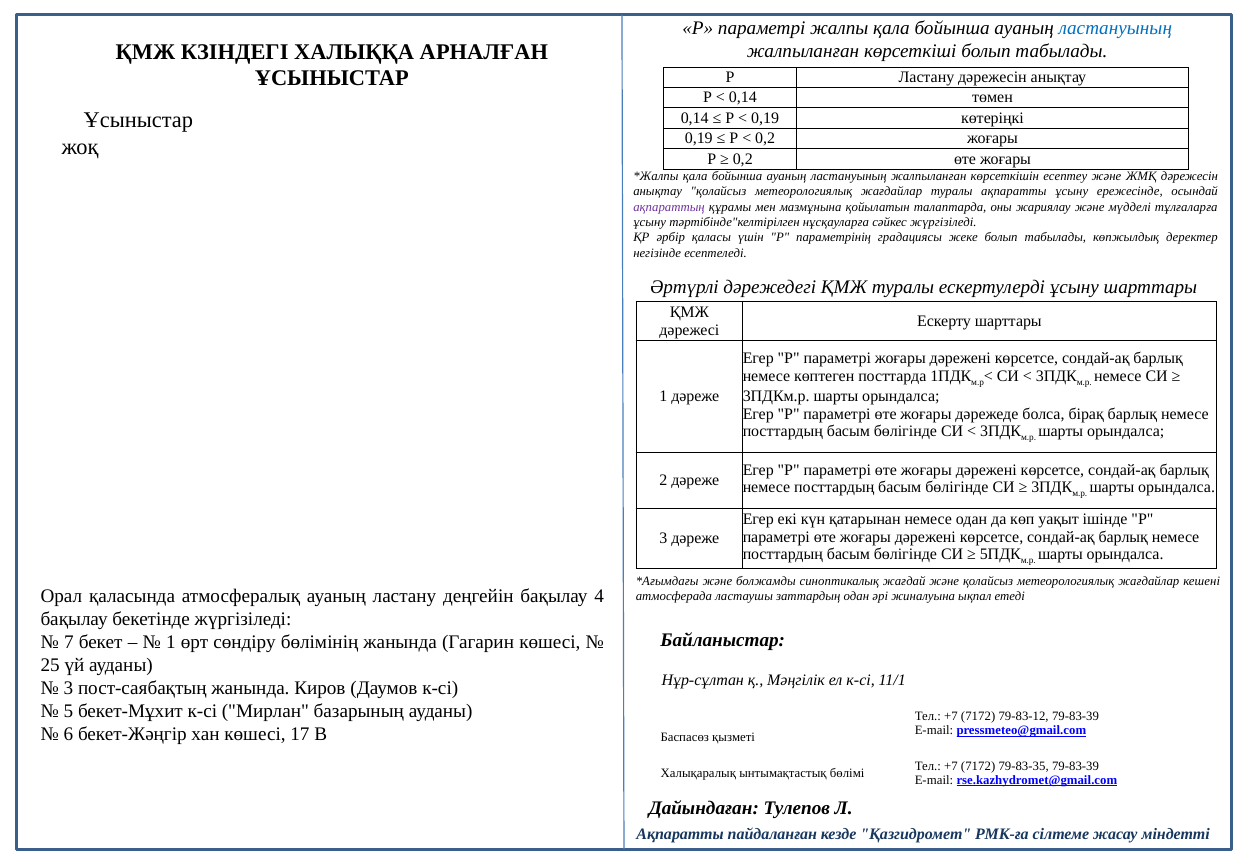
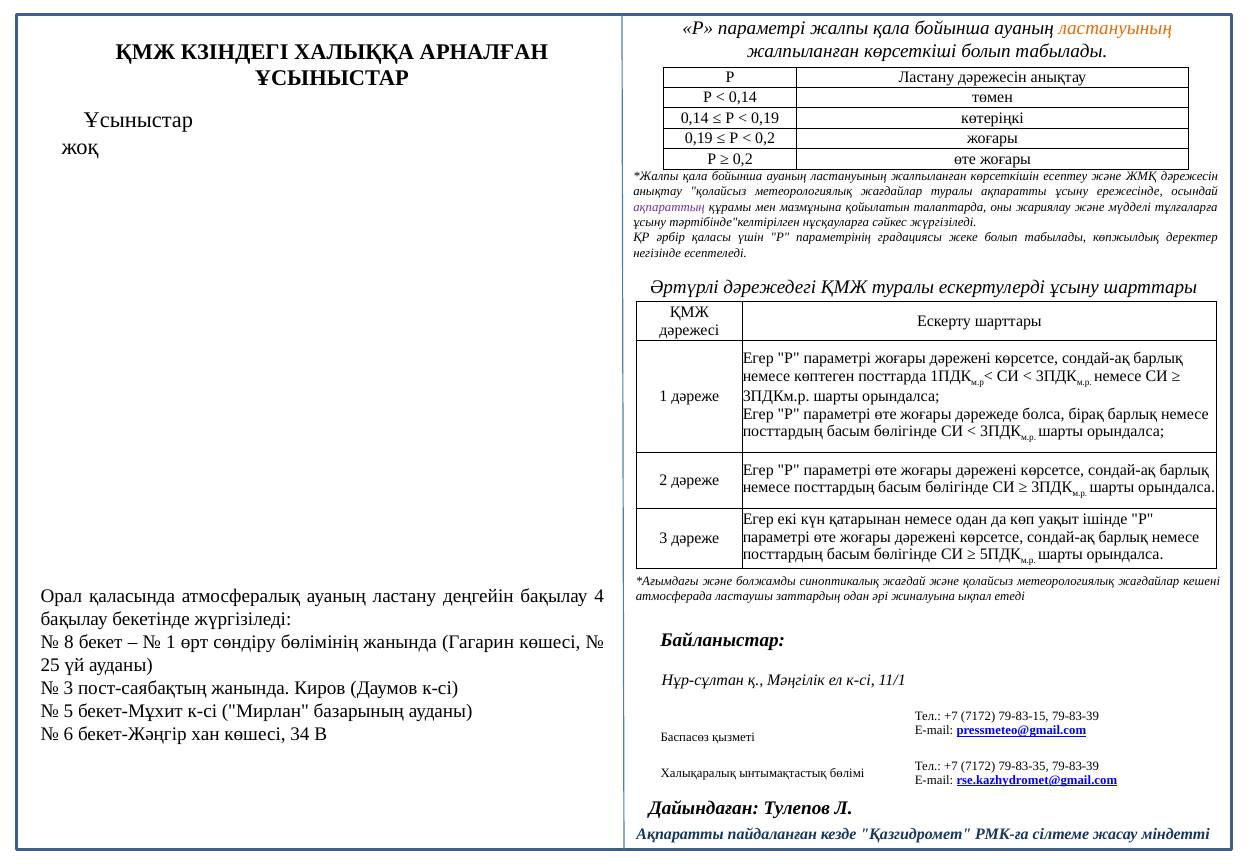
ластануының at (1115, 28) colour: blue -> orange
7: 7 -> 8
79-83-12: 79-83-12 -> 79-83-15
17: 17 -> 34
